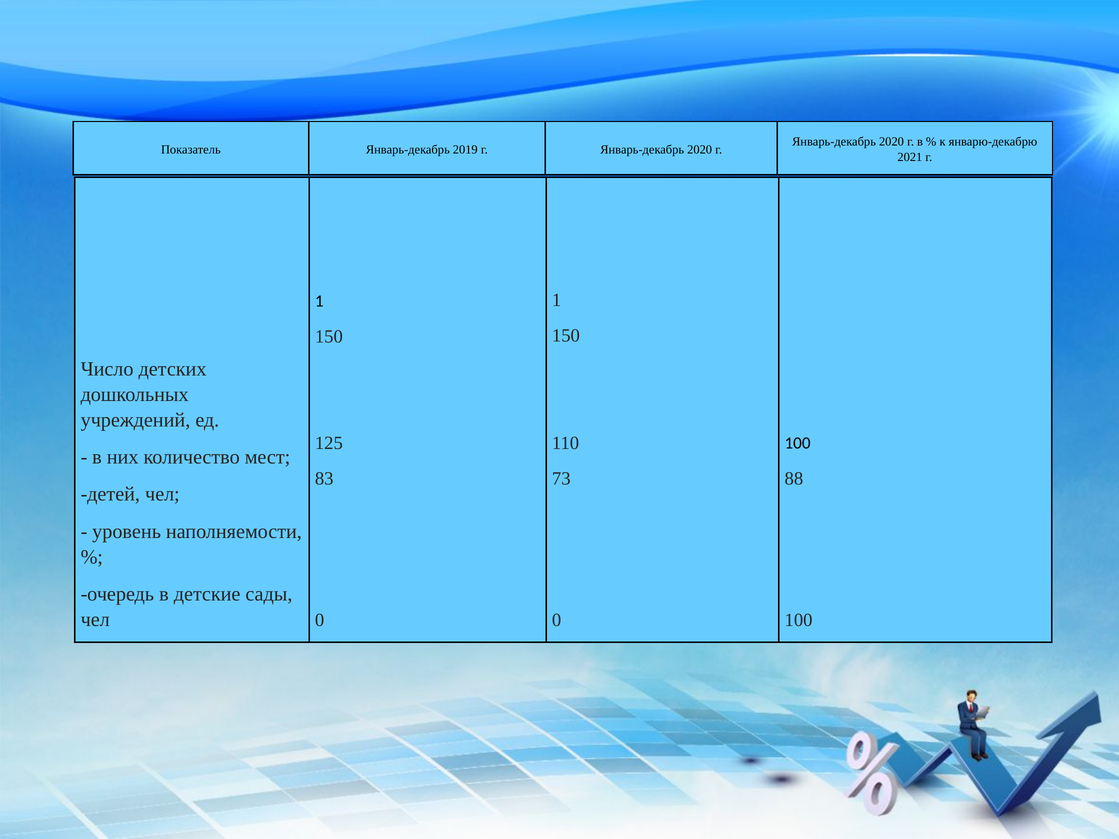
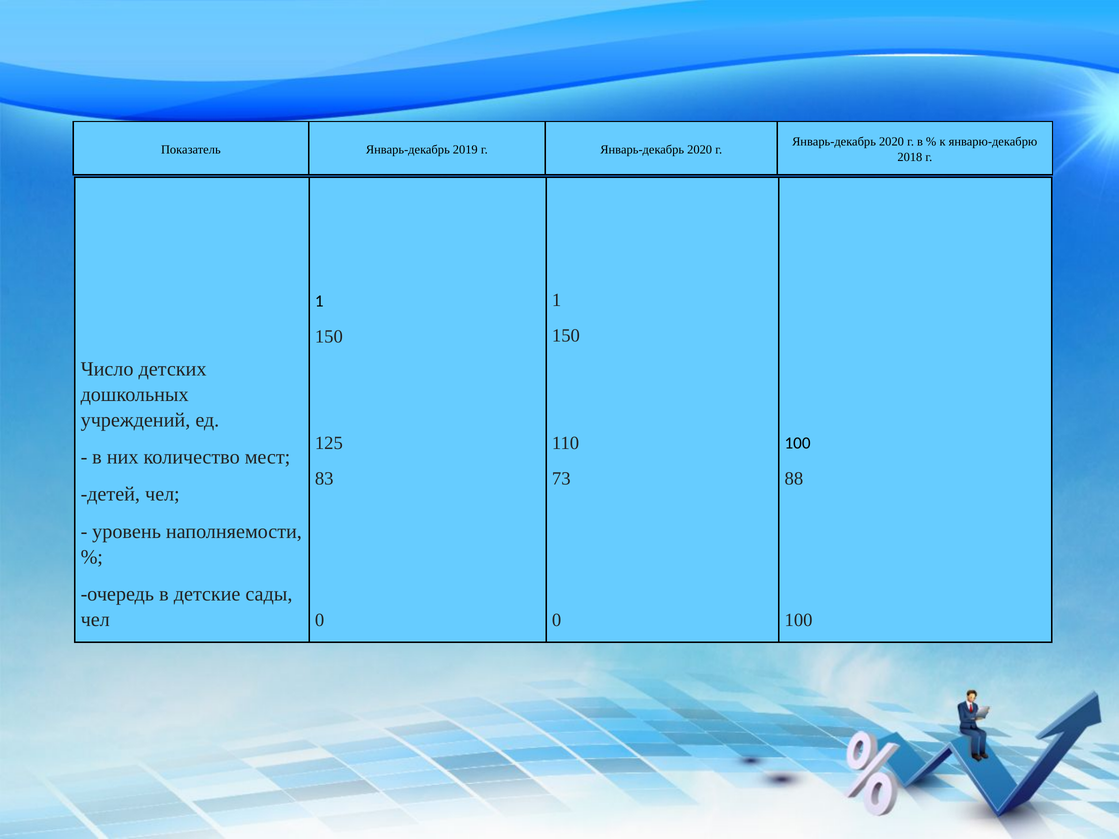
2021: 2021 -> 2018
